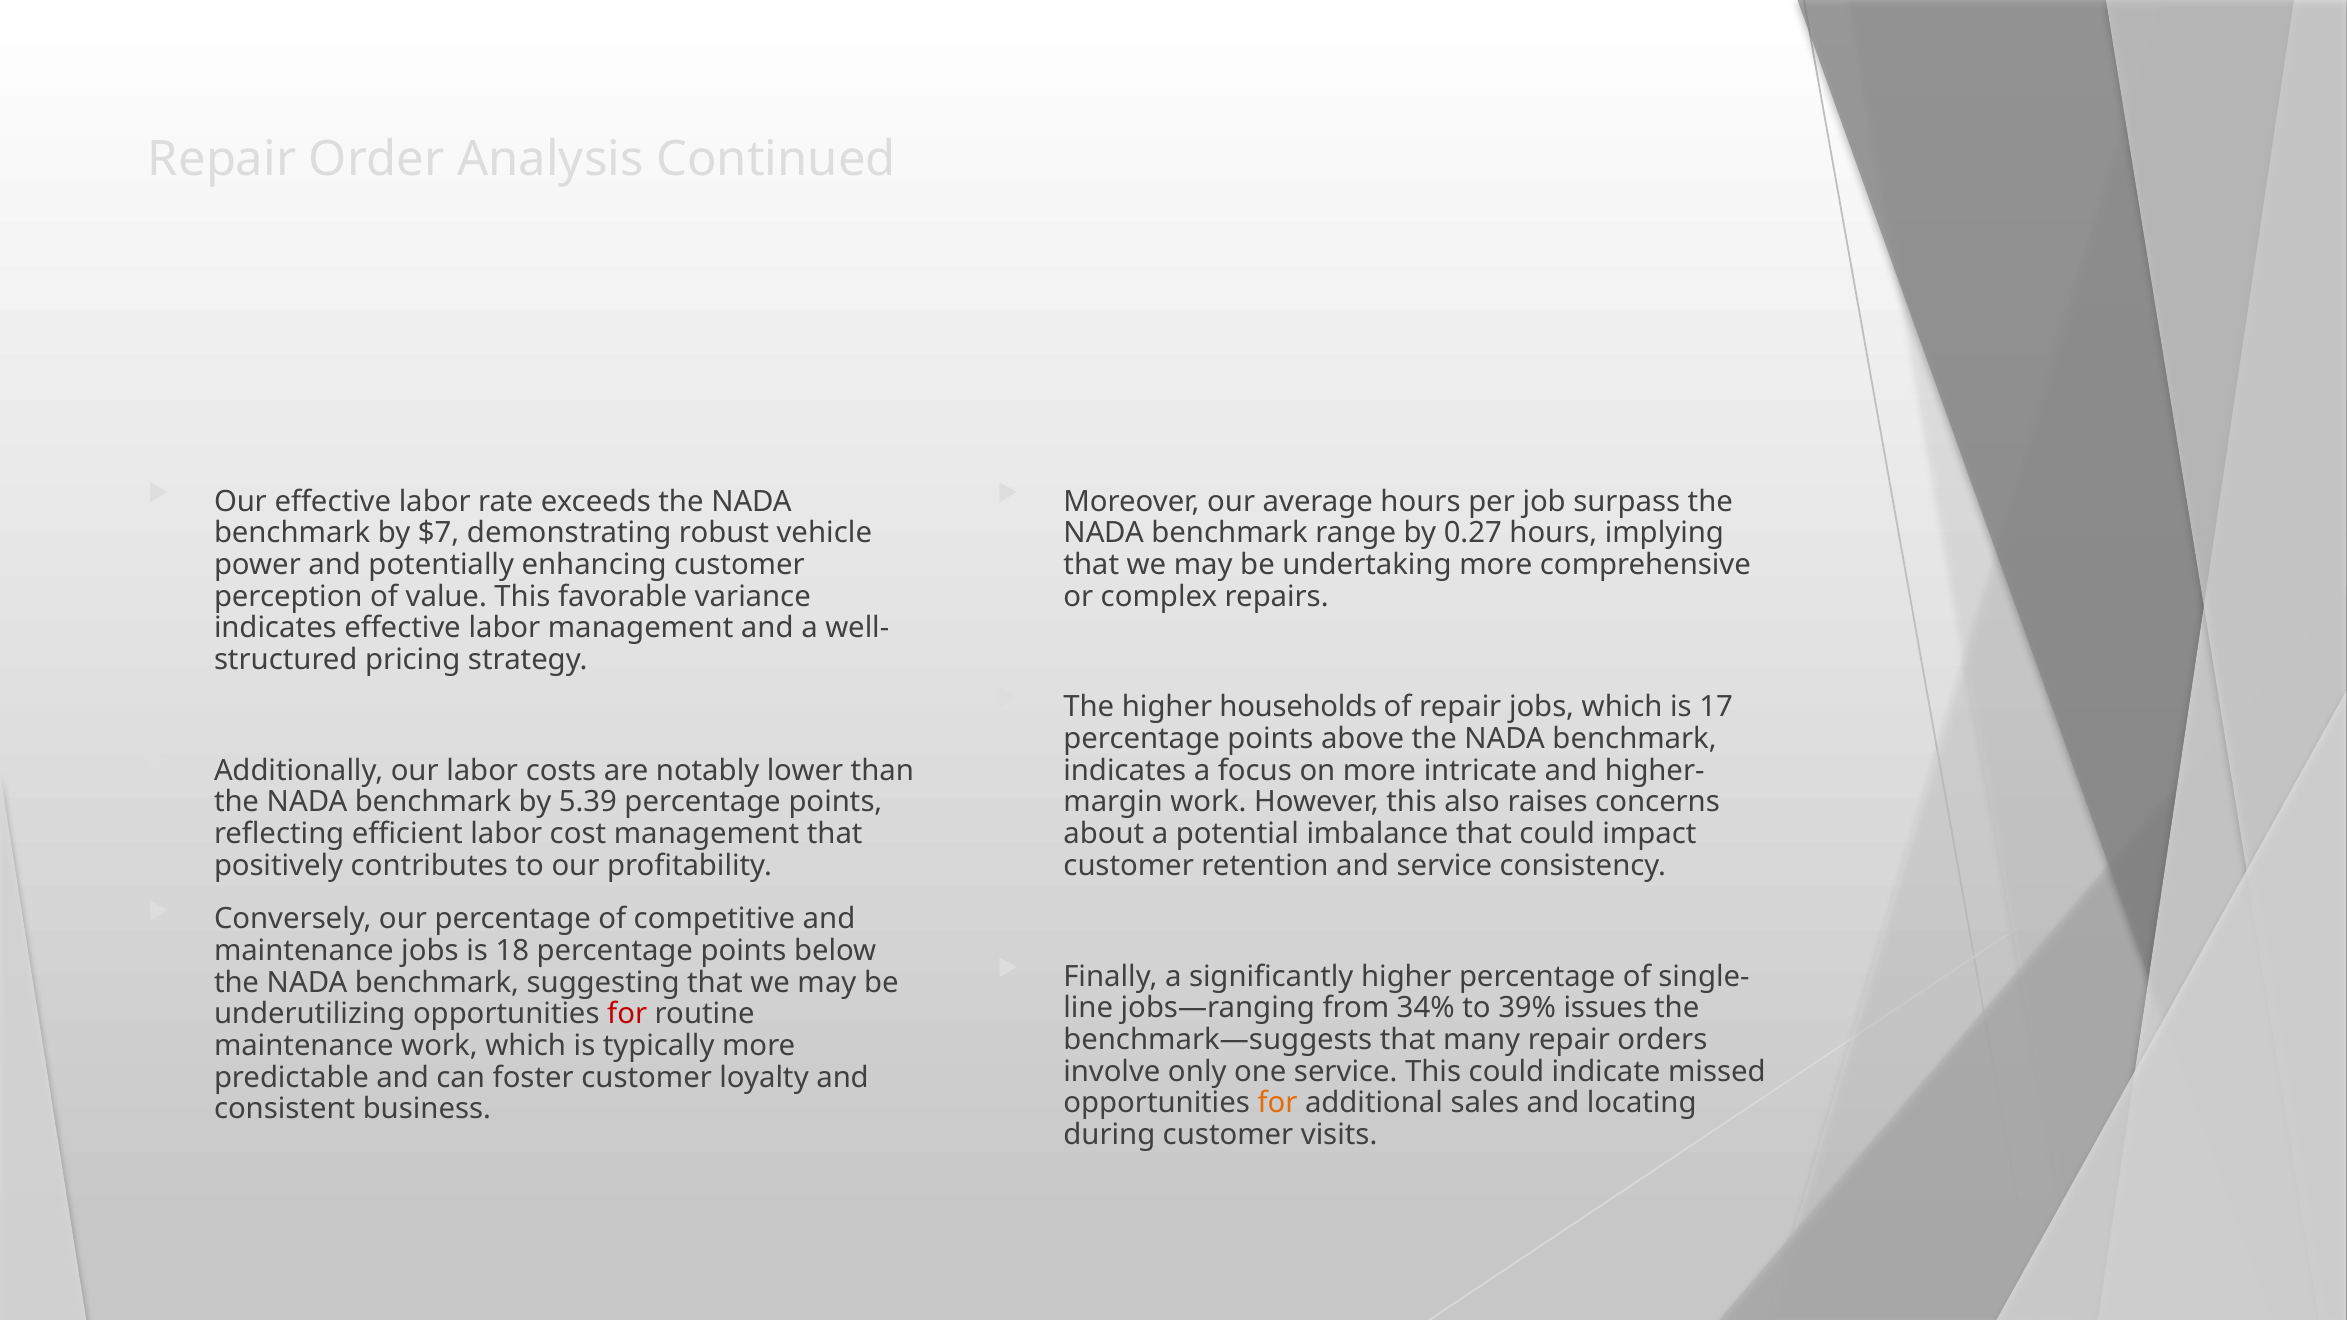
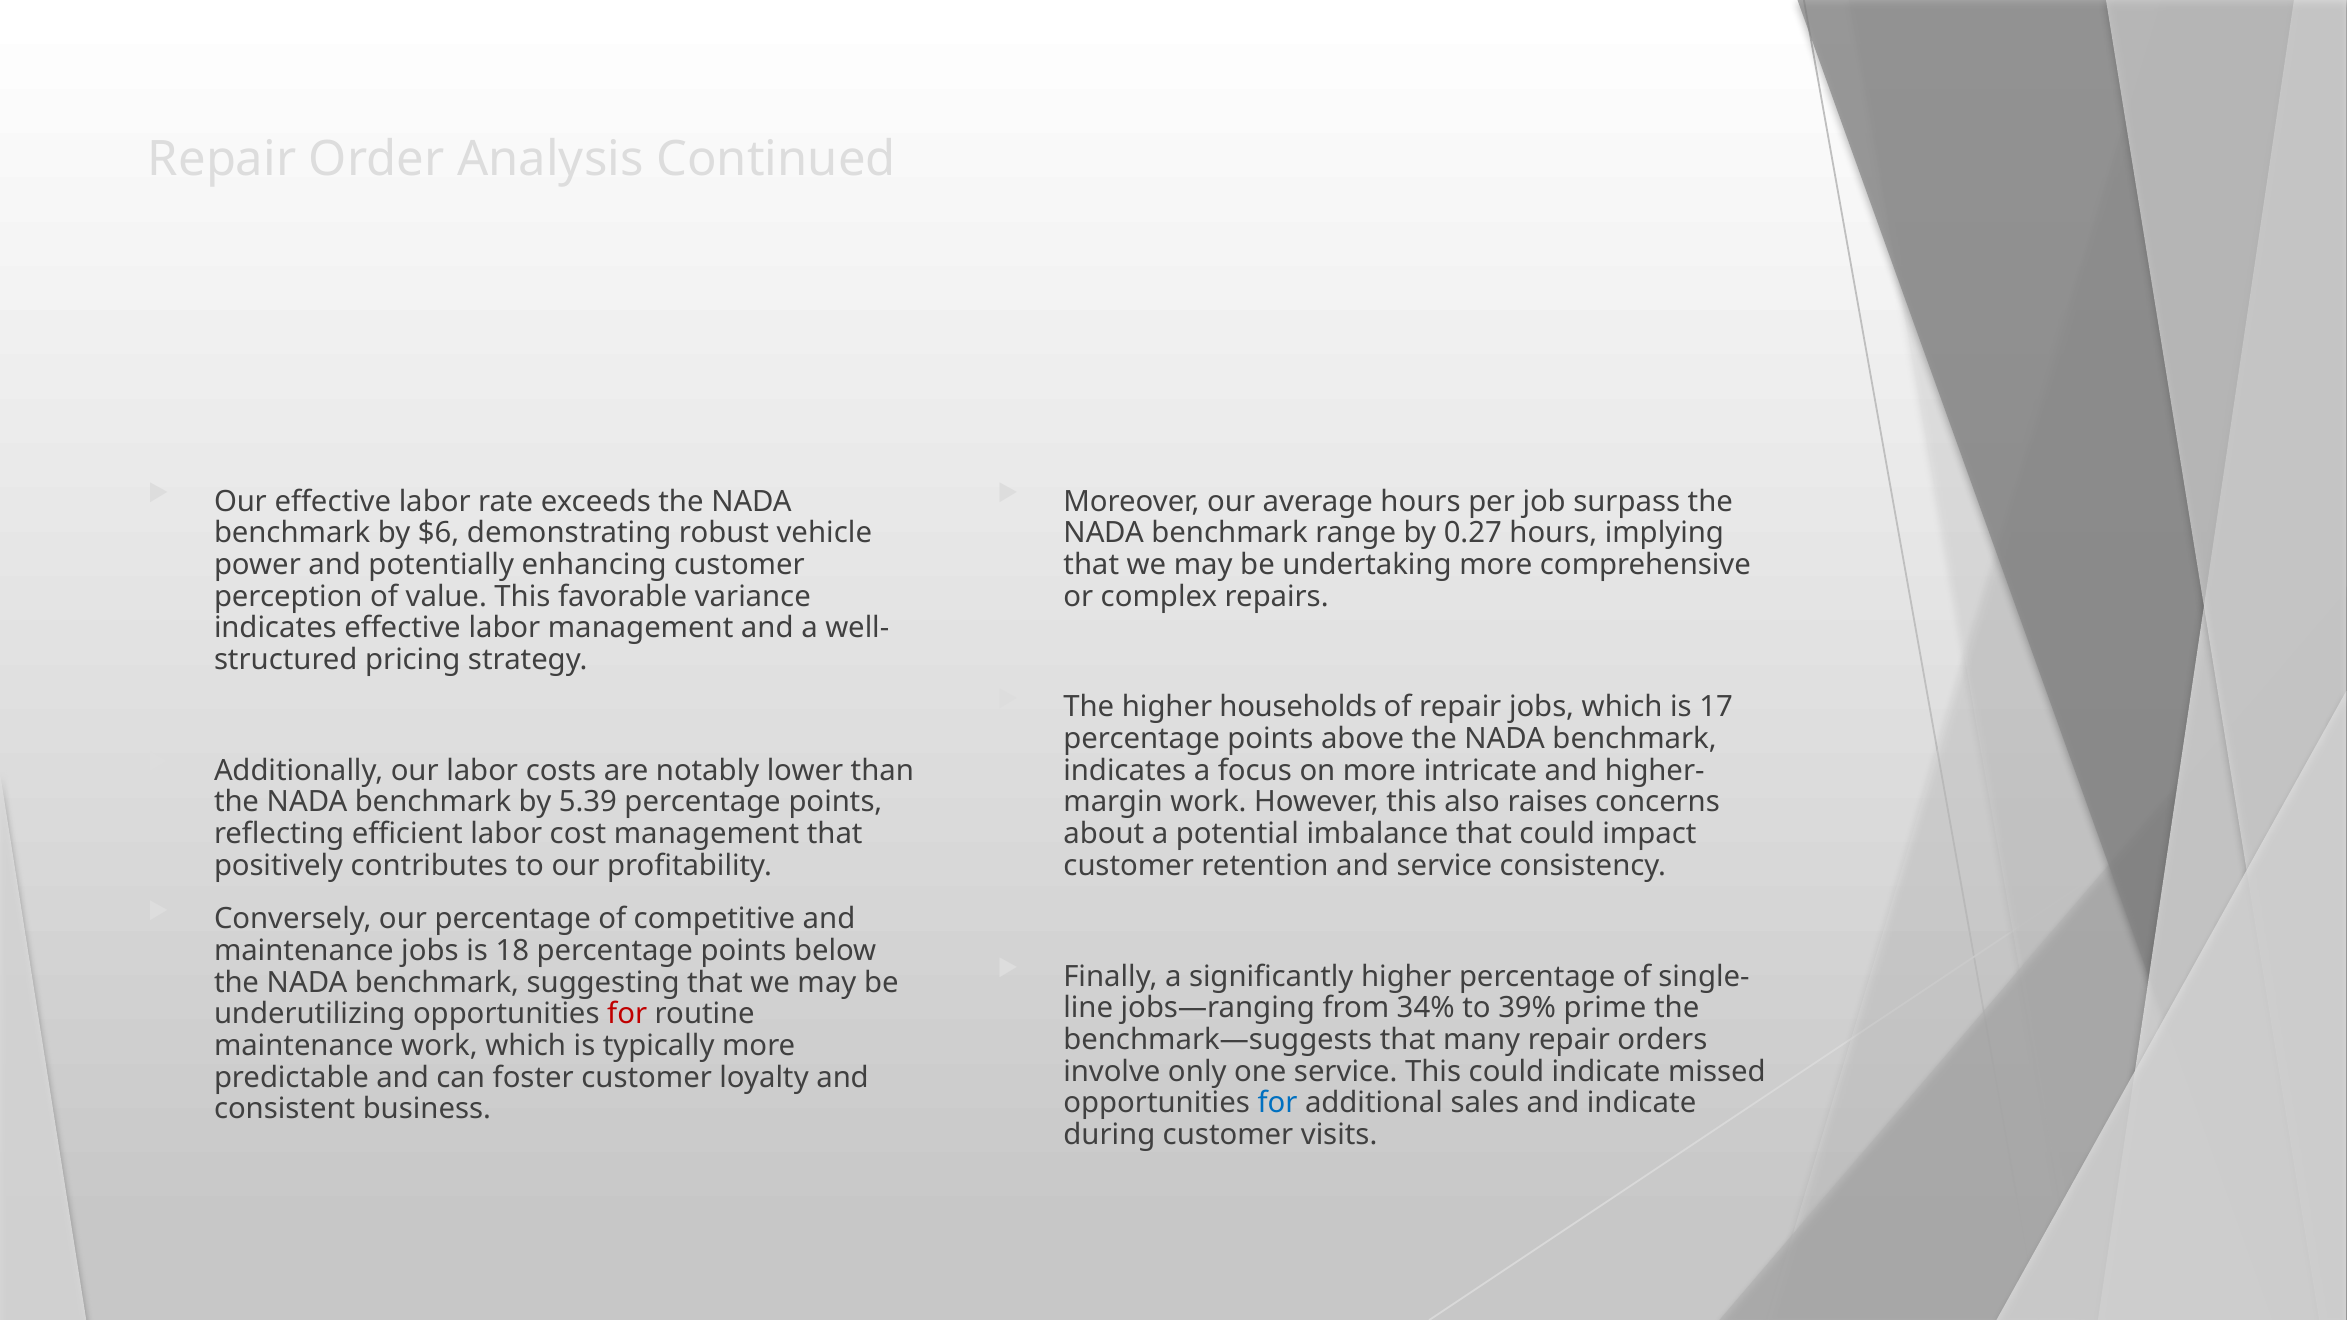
$7: $7 -> $6
issues: issues -> prime
for at (1278, 1103) colour: orange -> blue
and locating: locating -> indicate
